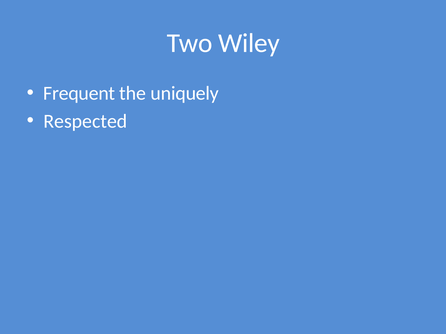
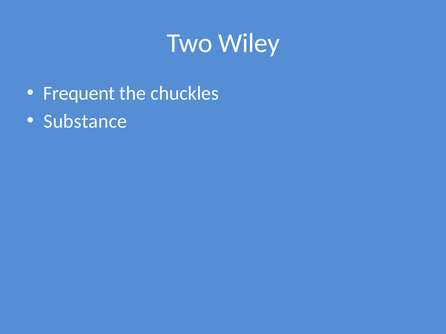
uniquely: uniquely -> chuckles
Respected: Respected -> Substance
